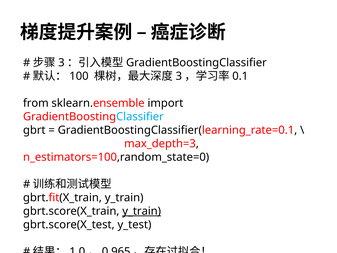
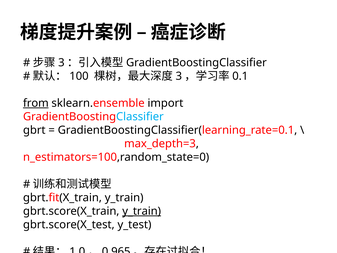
from underline: none -> present
